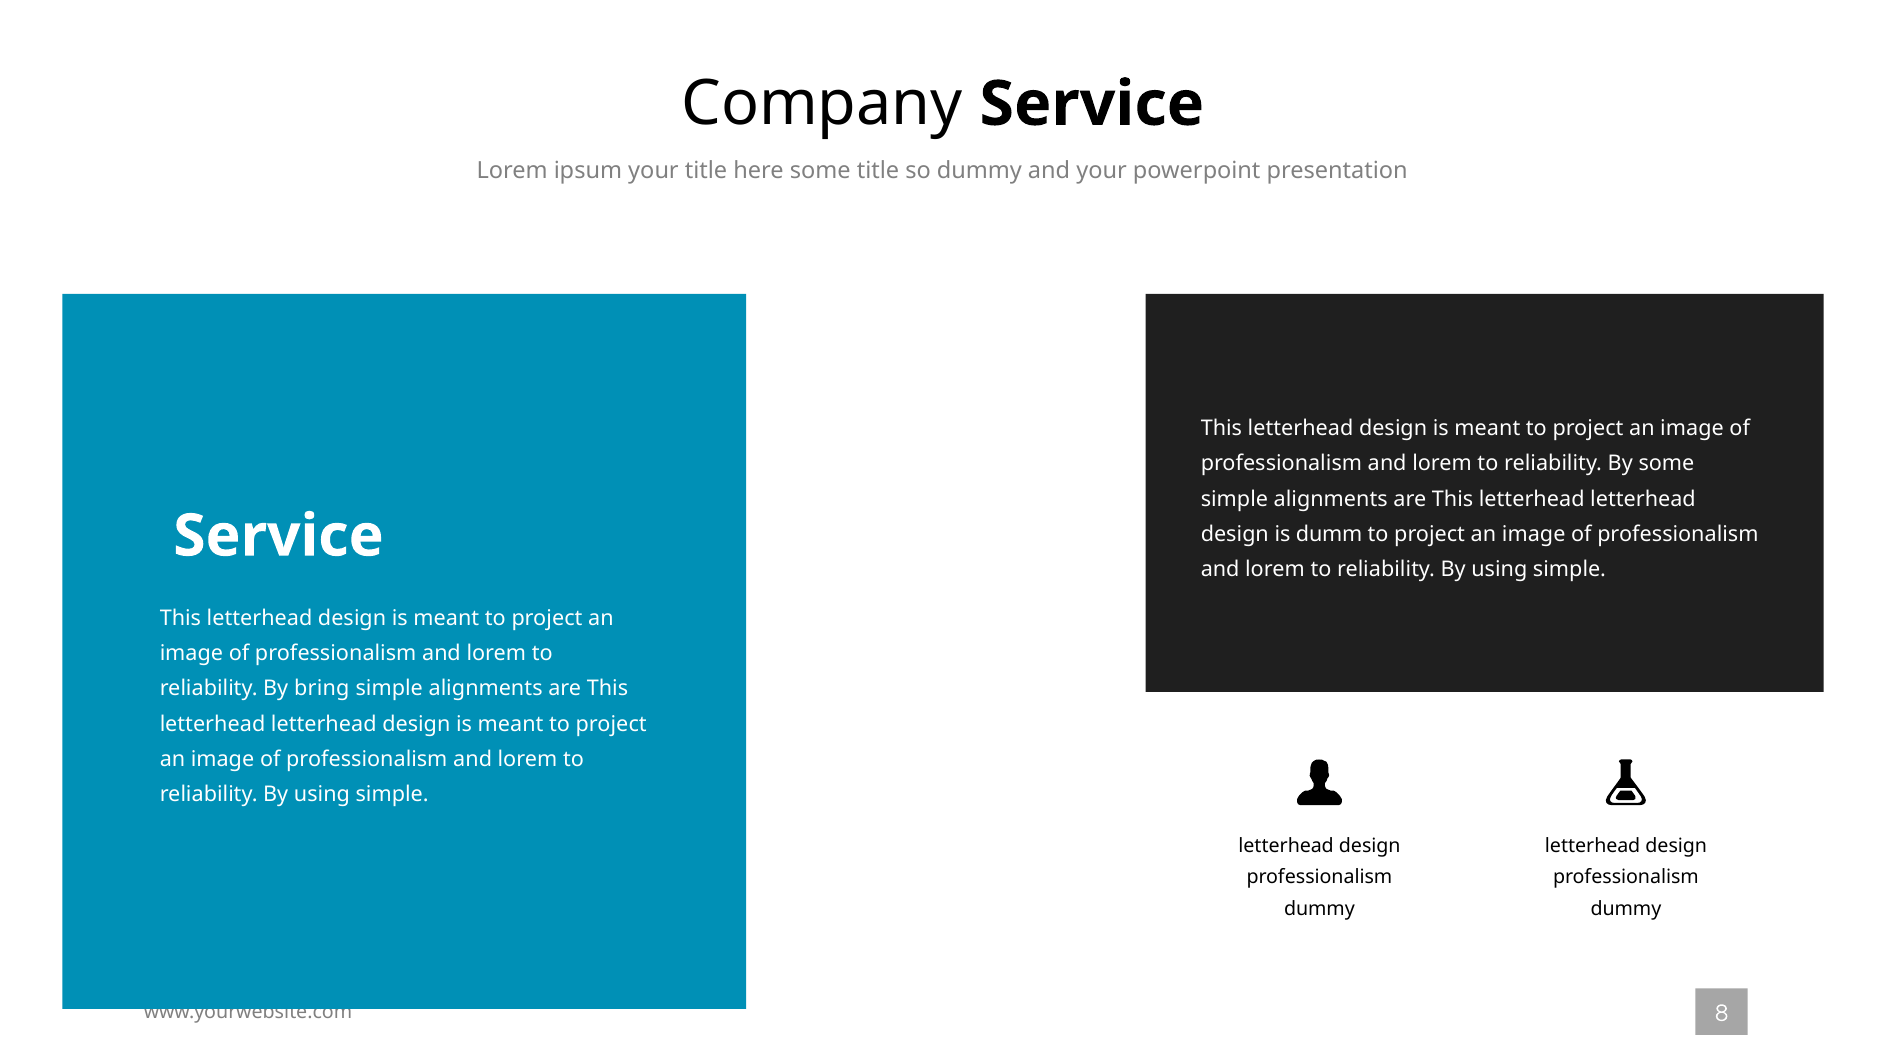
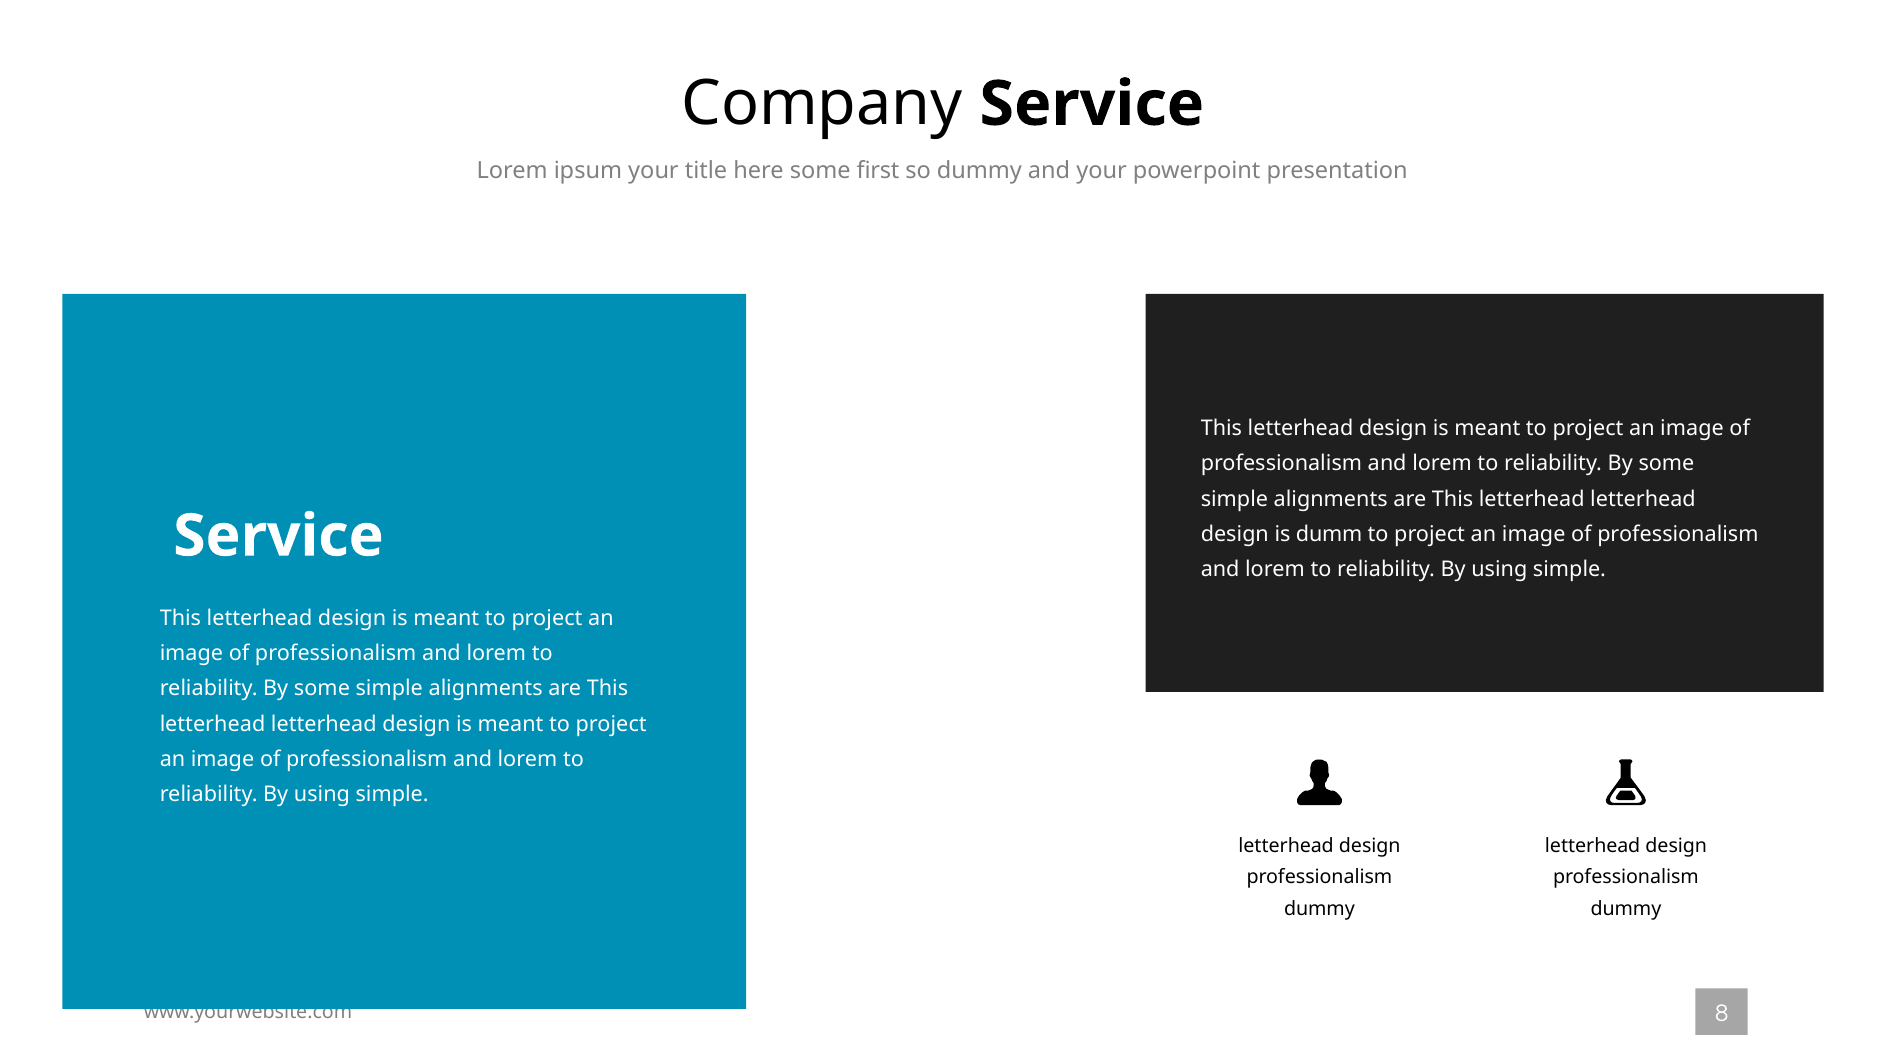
some title: title -> first
bring at (322, 689): bring -> some
